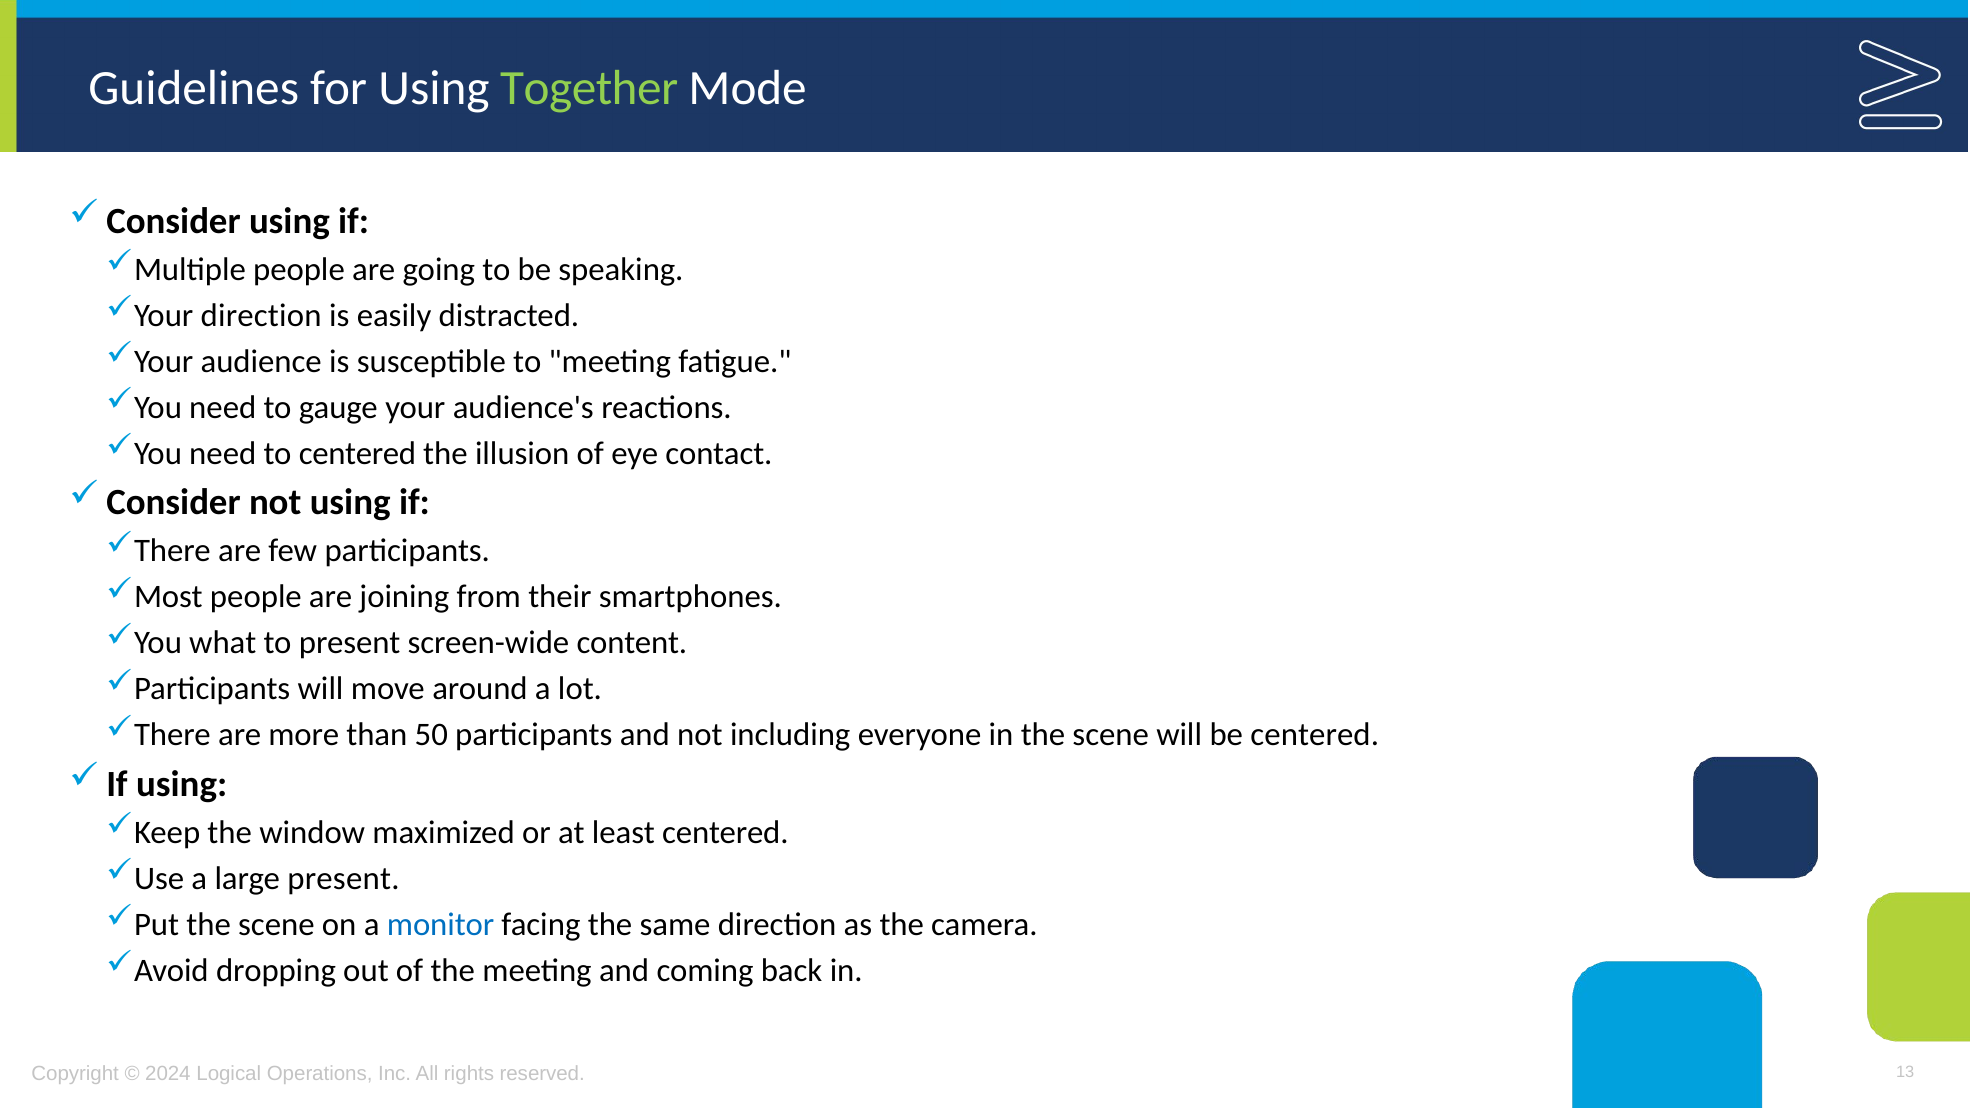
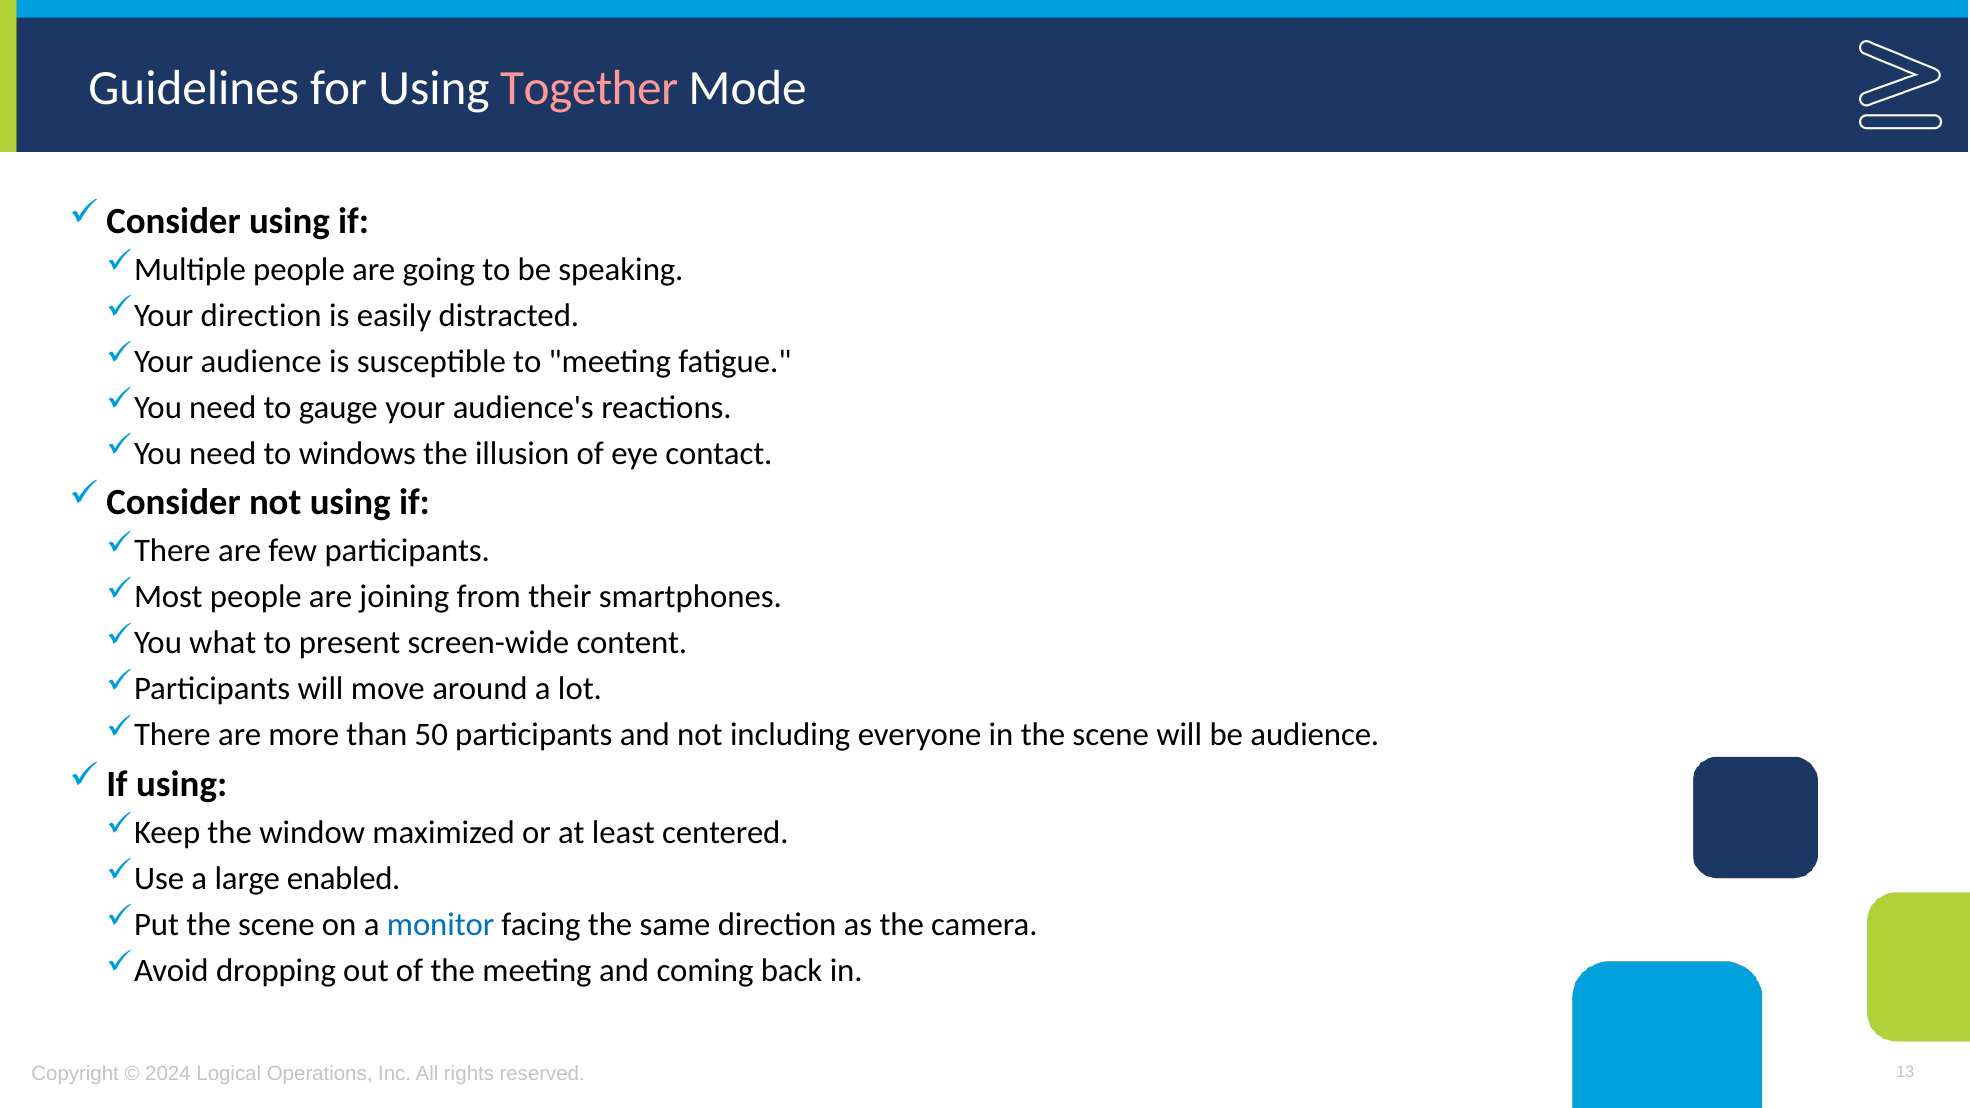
Together colour: light green -> pink
to centered: centered -> windows
be centered: centered -> audience
large present: present -> enabled
